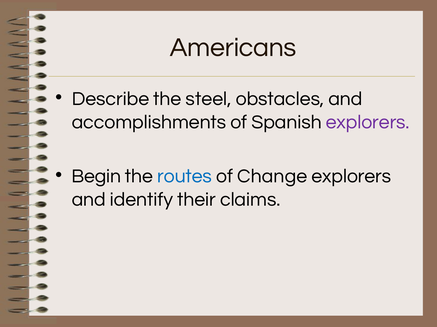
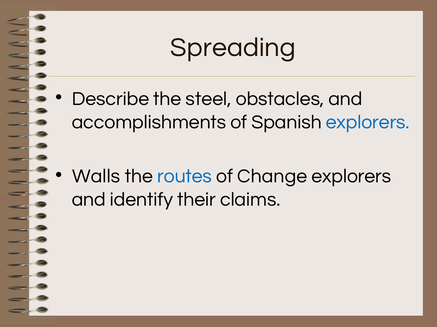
Americans: Americans -> Spreading
explorers at (368, 122) colour: purple -> blue
Begin: Begin -> Walls
